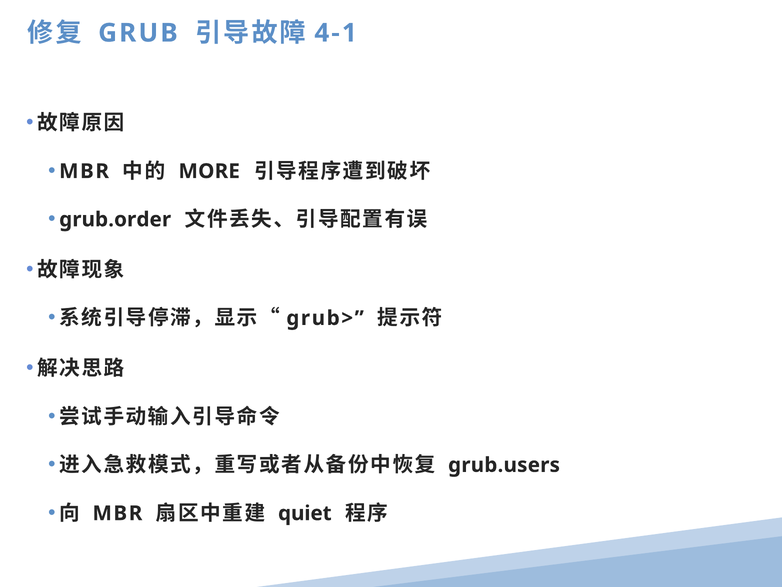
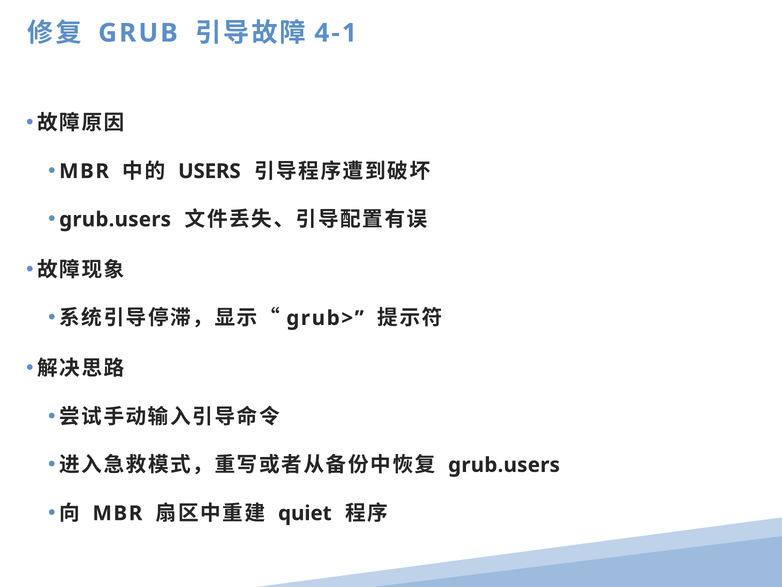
MORE: MORE -> USERS
grub.order at (115, 219): grub.order -> grub.users
